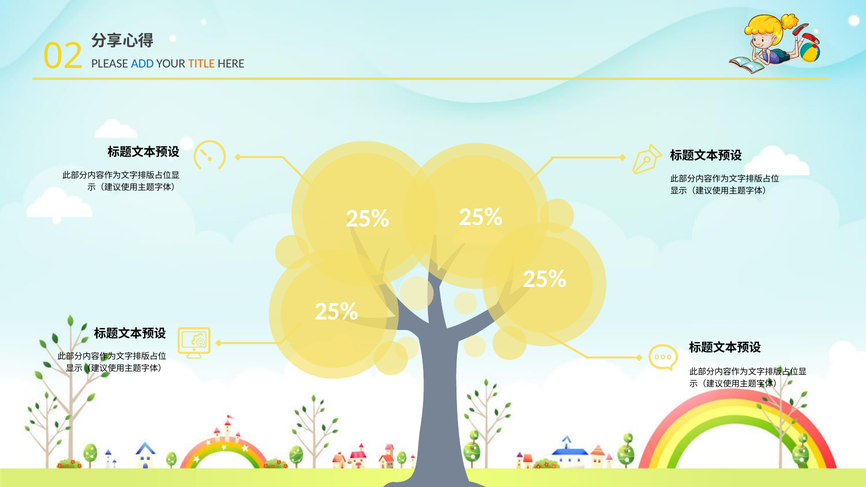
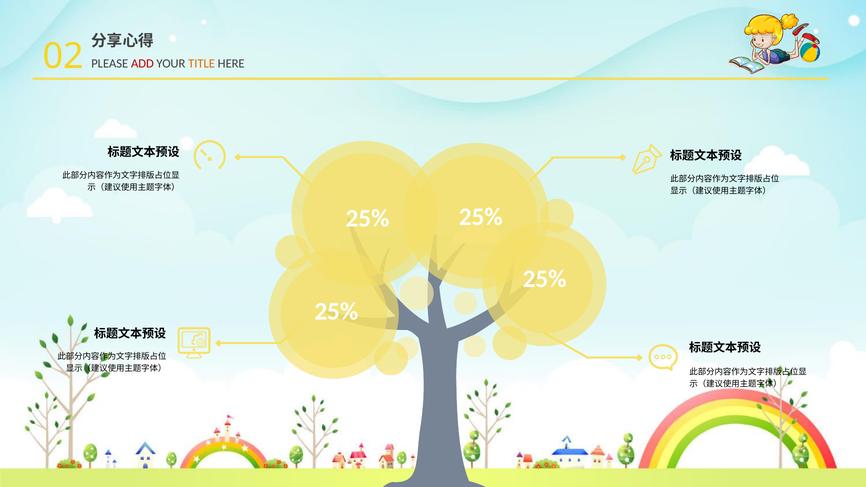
ADD colour: blue -> red
